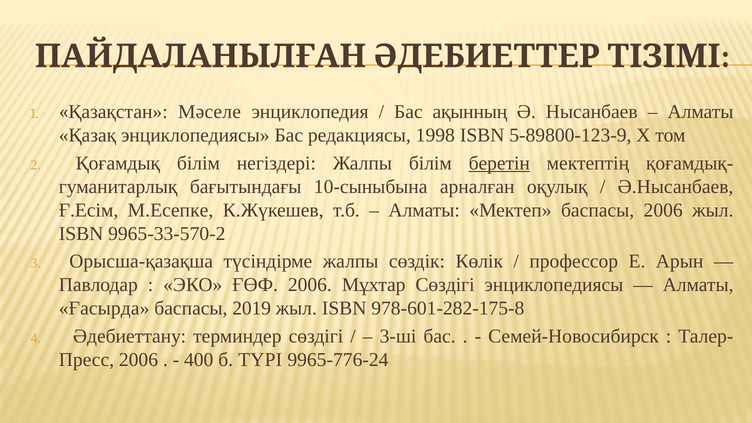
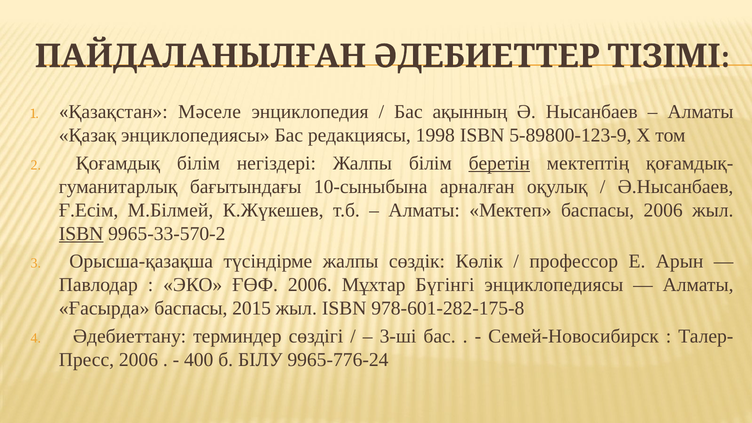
М.Есепке: М.Есепке -> М.Білмей
ISBN at (81, 234) underline: none -> present
Мұхтар Сөздігі: Сөздігі -> Бүгінгі
2019: 2019 -> 2015
ТҮРІ: ТҮРІ -> БІЛУ
